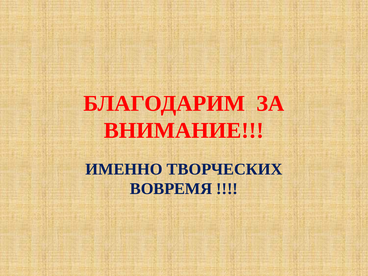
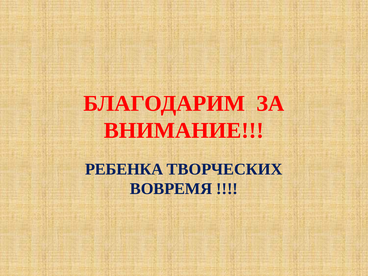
ИМЕННО: ИМЕННО -> РЕБЕНКА
